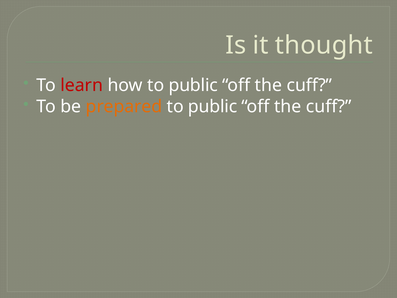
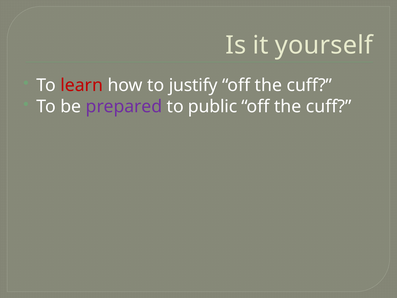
thought: thought -> yourself
how to public: public -> justify
prepared colour: orange -> purple
